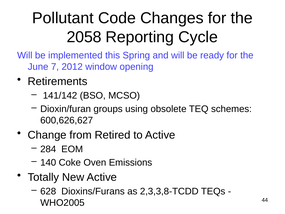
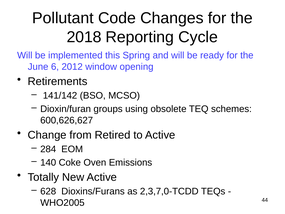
2058: 2058 -> 2018
7: 7 -> 6
2,3,3,8-TCDD: 2,3,3,8-TCDD -> 2,3,7,0-TCDD
